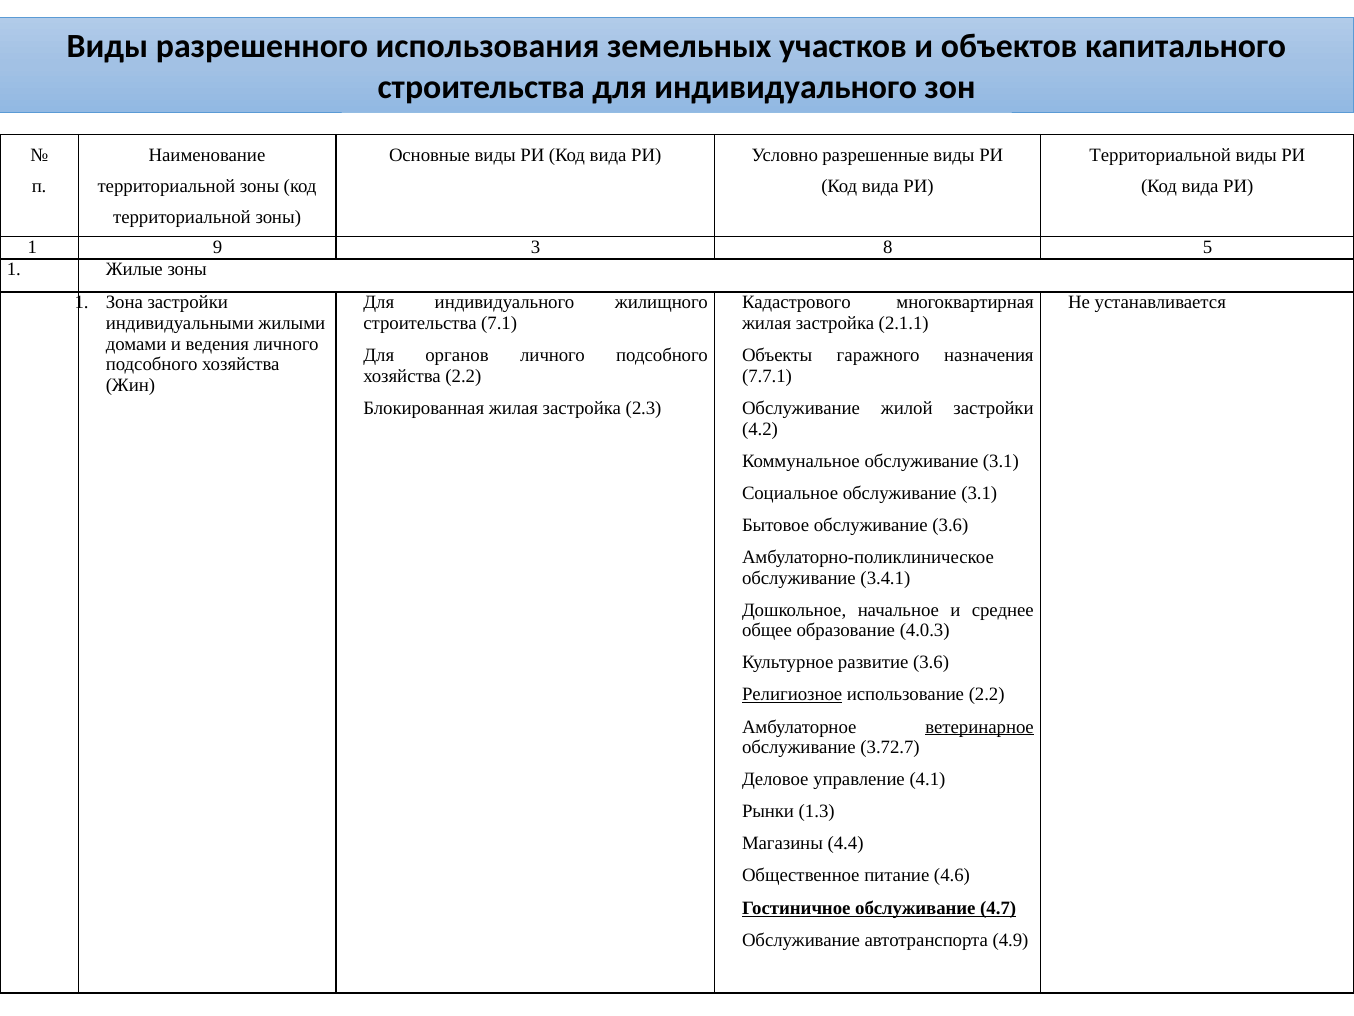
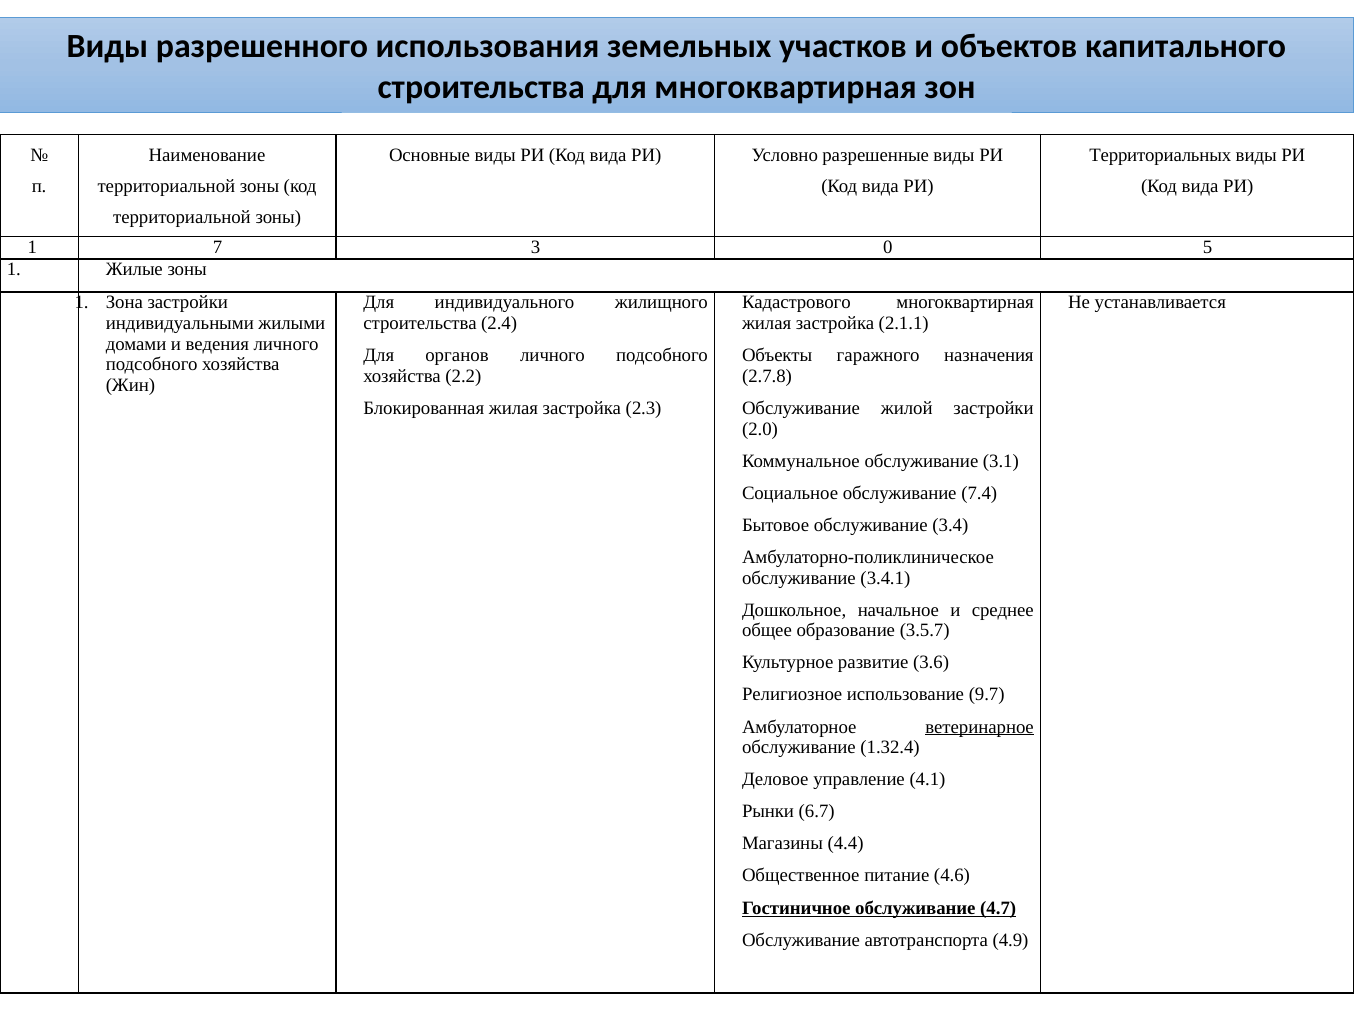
строительства для индивидуального: индивидуального -> многоквартирная
Территориальной at (1160, 155): Территориальной -> Территориальных
9: 9 -> 7
8: 8 -> 0
7.1: 7.1 -> 2.4
7.7.1: 7.7.1 -> 2.7.8
4.2: 4.2 -> 2.0
Социальное обслуживание 3.1: 3.1 -> 7.4
обслуживание 3.6: 3.6 -> 3.4
4.0.3: 4.0.3 -> 3.5.7
Религиозное underline: present -> none
использование 2.2: 2.2 -> 9.7
3.72.7: 3.72.7 -> 1.32.4
1.3: 1.3 -> 6.7
